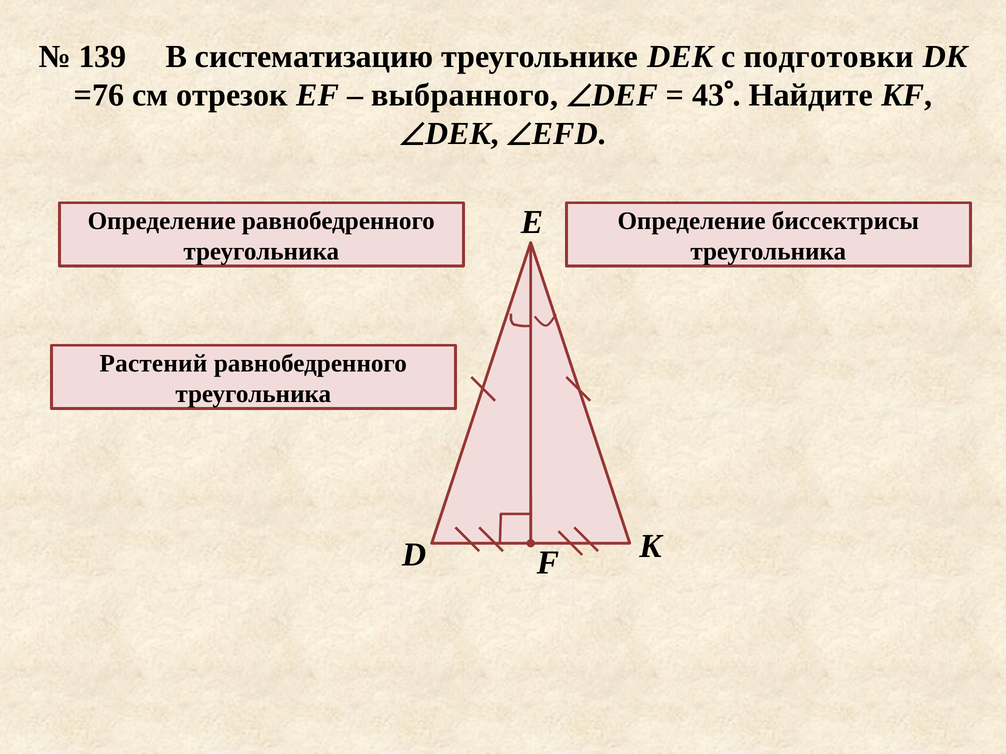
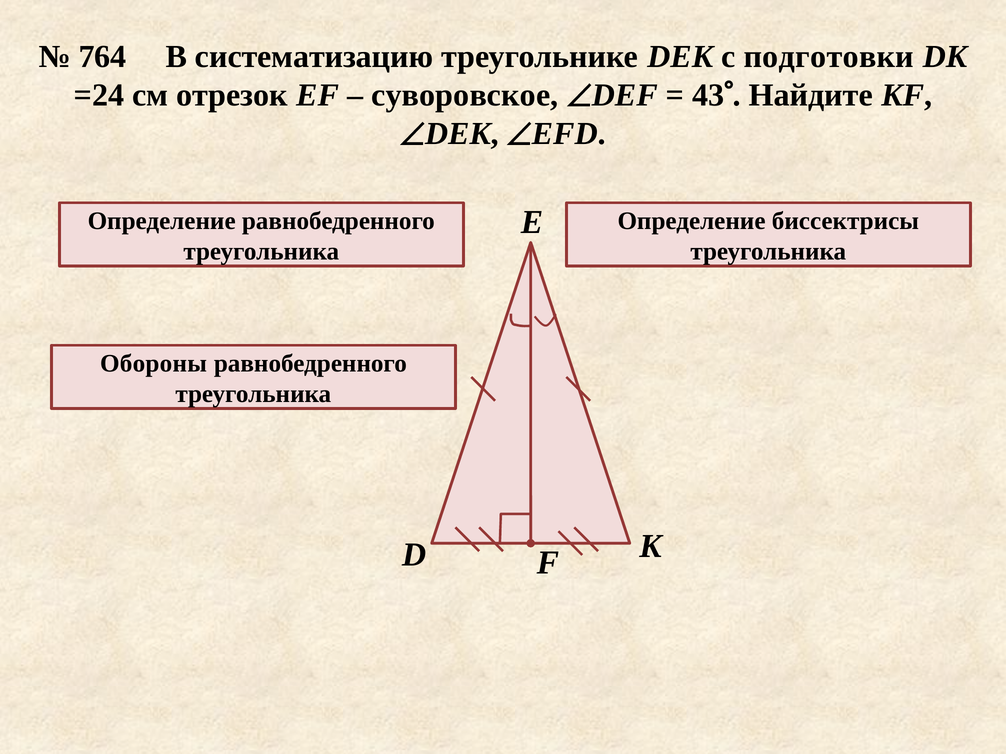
139: 139 -> 764
=76: =76 -> =24
выбранного: выбранного -> суворовское
Растений: Растений -> Обороны
